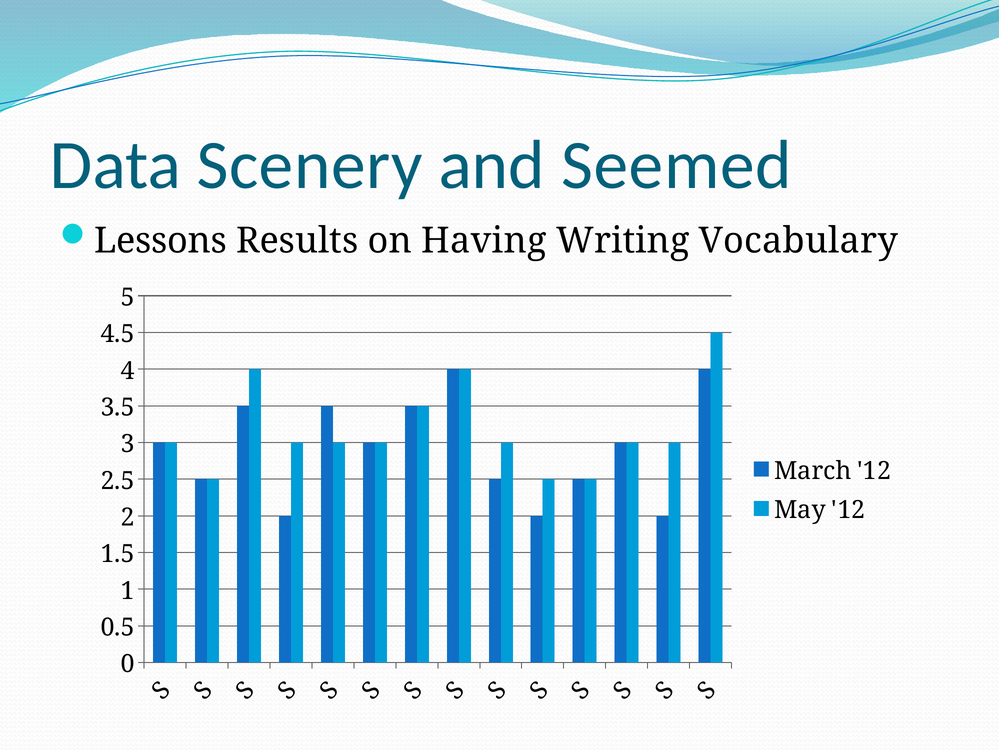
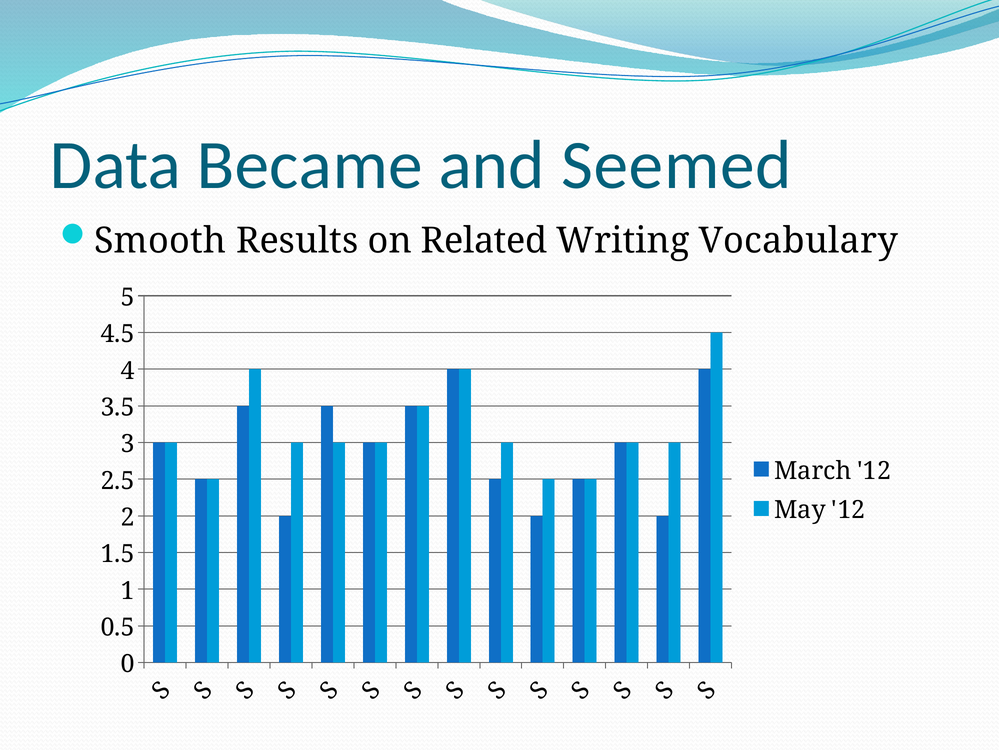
Scenery: Scenery -> Became
Lessons: Lessons -> Smooth
Having: Having -> Related
